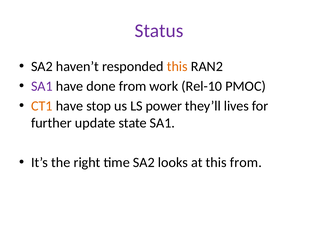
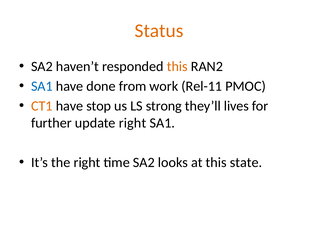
Status colour: purple -> orange
SA1 at (42, 87) colour: purple -> blue
Rel-10: Rel-10 -> Rel-11
power: power -> strong
update state: state -> right
this from: from -> state
